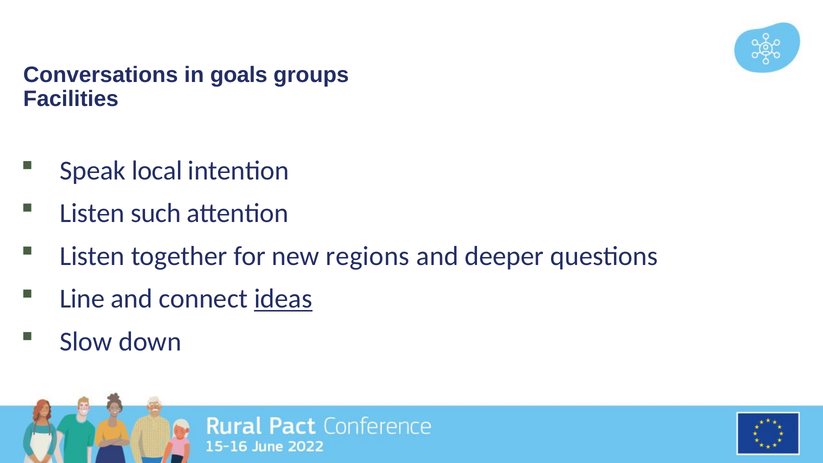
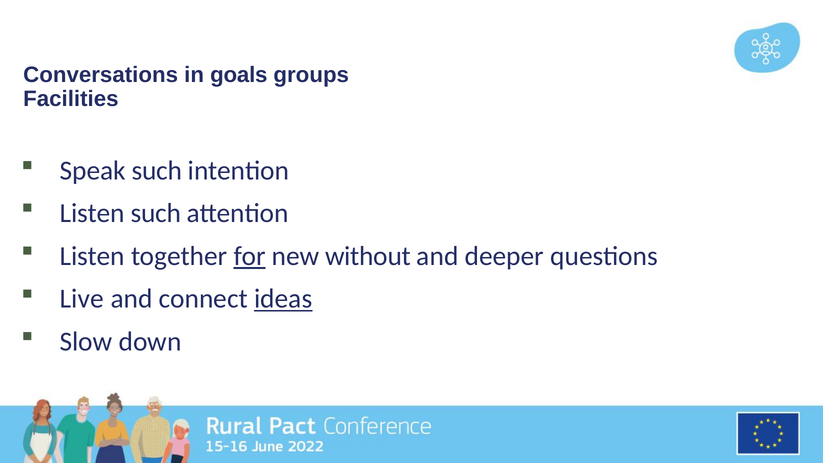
Speak local: local -> such
for underline: none -> present
regions: regions -> without
Line: Line -> Live
